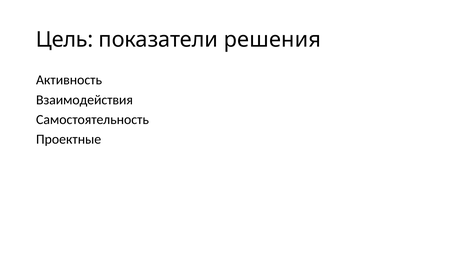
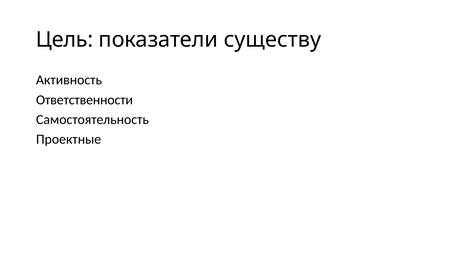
решения: решения -> существу
Взаимодействия: Взаимодействия -> Ответственности
